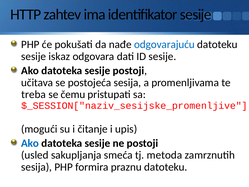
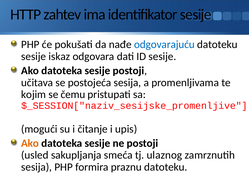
treba: treba -> kojim
Ako at (30, 143) colour: blue -> orange
metoda: metoda -> ulaznog
